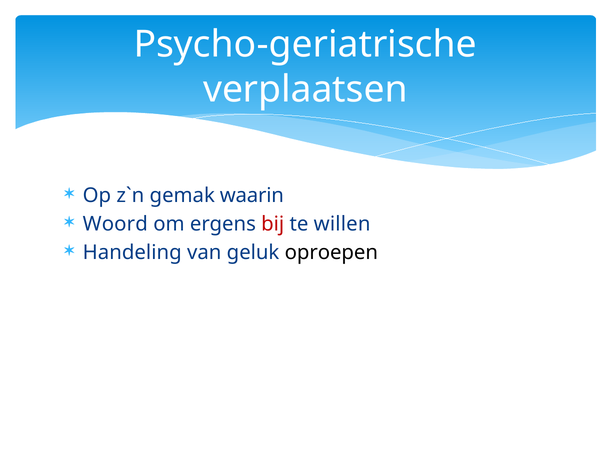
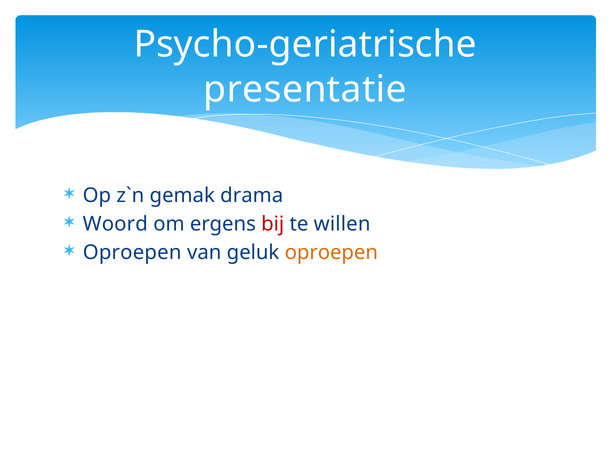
verplaatsen: verplaatsen -> presentatie
waarin: waarin -> drama
Handeling at (132, 252): Handeling -> Oproepen
oproepen at (331, 252) colour: black -> orange
